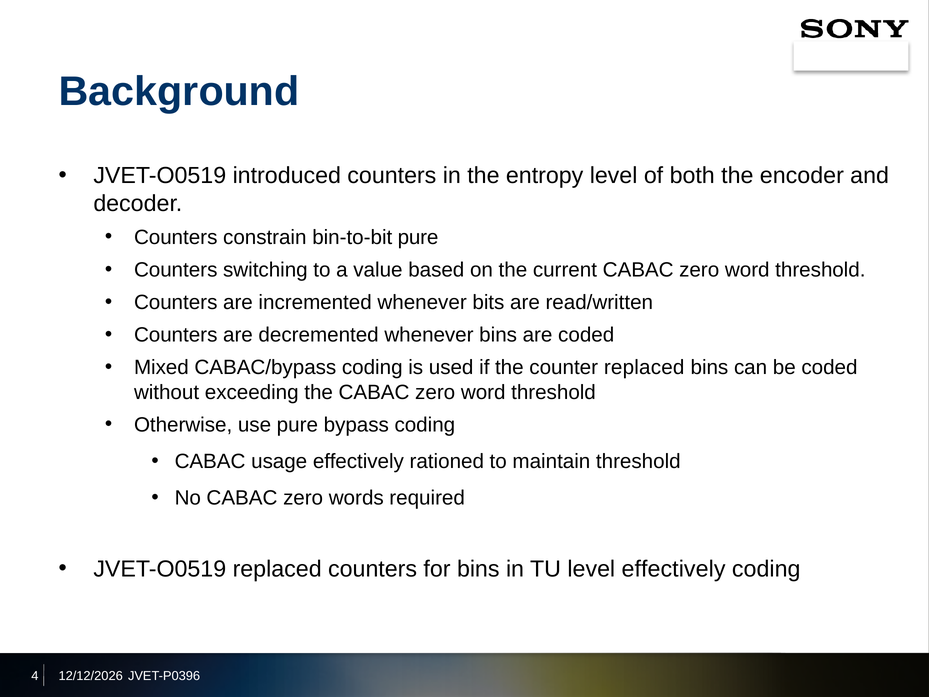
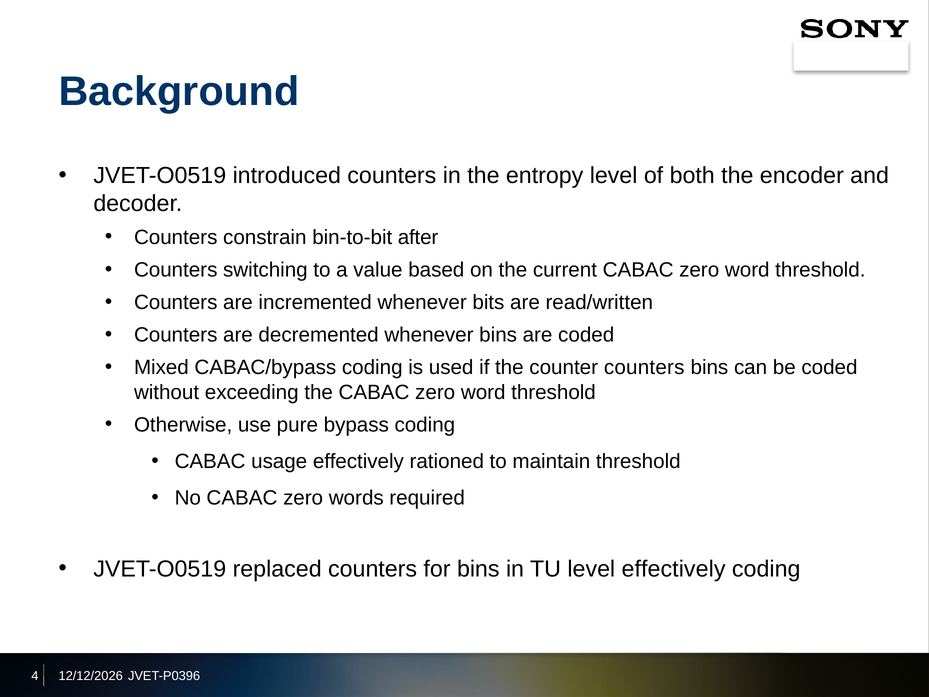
bin-to-bit pure: pure -> after
counter replaced: replaced -> counters
